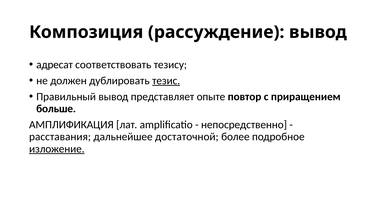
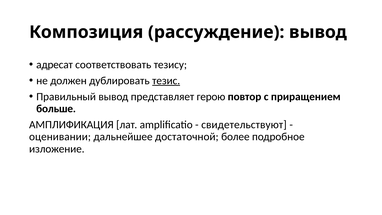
опыте: опыте -> герою
непосредственно: непосредственно -> свидетельствуют
расставания: расставания -> оценивании
изложение underline: present -> none
